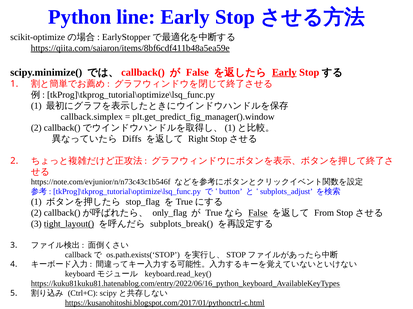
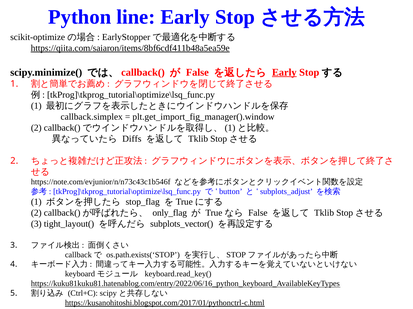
plt.get_predict_fig_manager().window: plt.get_predict_fig_manager().window -> plt.get_import_fig_manager().window
Right at (198, 139): Right -> Tklib
False at (258, 213) underline: present -> none
From at (324, 213): From -> Tklib
tight_layout( underline: present -> none
subplots_break(: subplots_break( -> subplots_vector(
